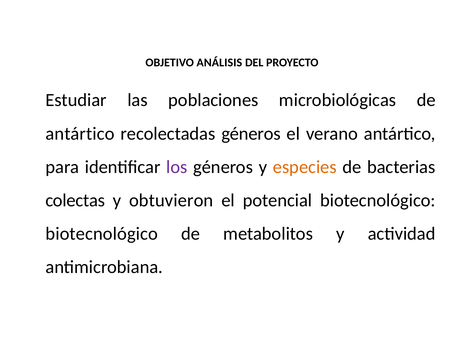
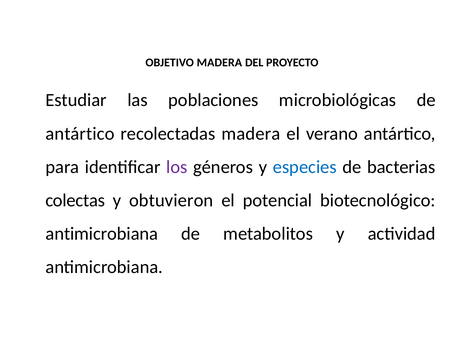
OBJETIVO ANÁLISIS: ANÁLISIS -> MADERA
recolectadas géneros: géneros -> madera
especies colour: orange -> blue
biotecnológico at (102, 234): biotecnológico -> antimicrobiana
